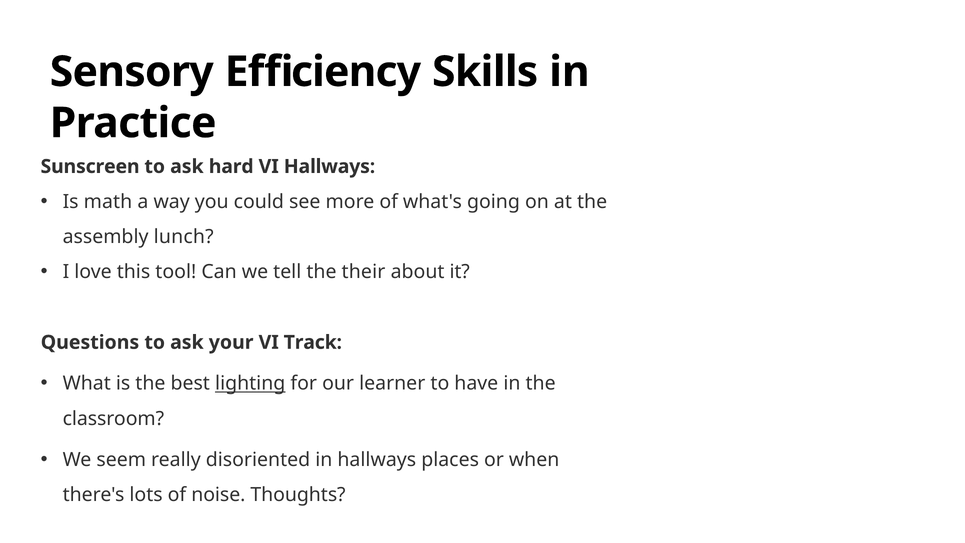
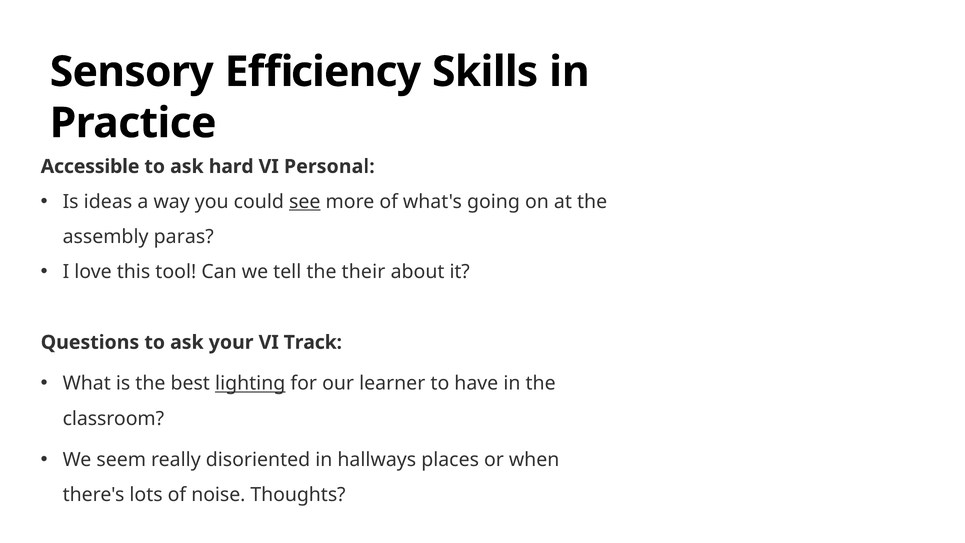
Sunscreen: Sunscreen -> Accessible
VI Hallways: Hallways -> Personal
math: math -> ideas
see underline: none -> present
lunch: lunch -> paras
